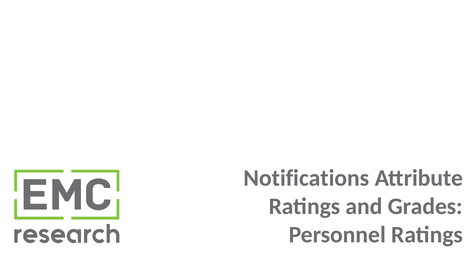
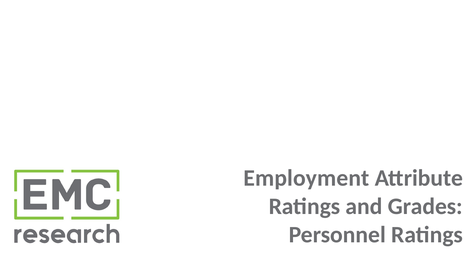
Notifications: Notifications -> Employment
